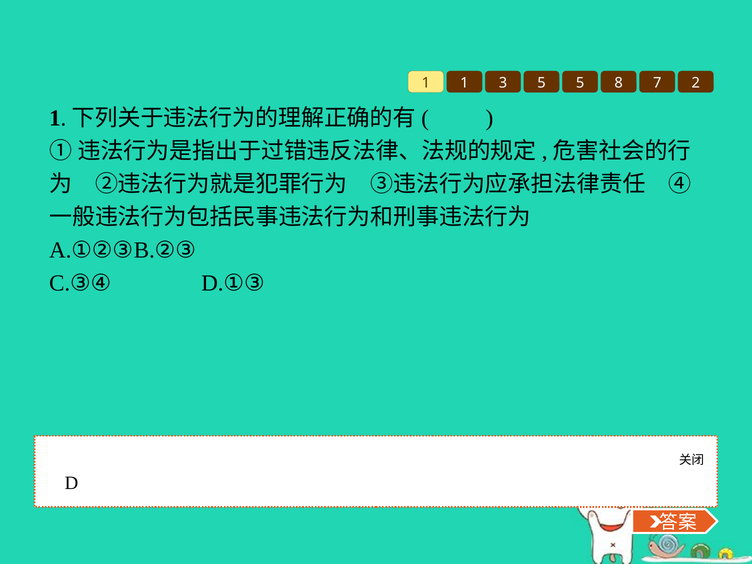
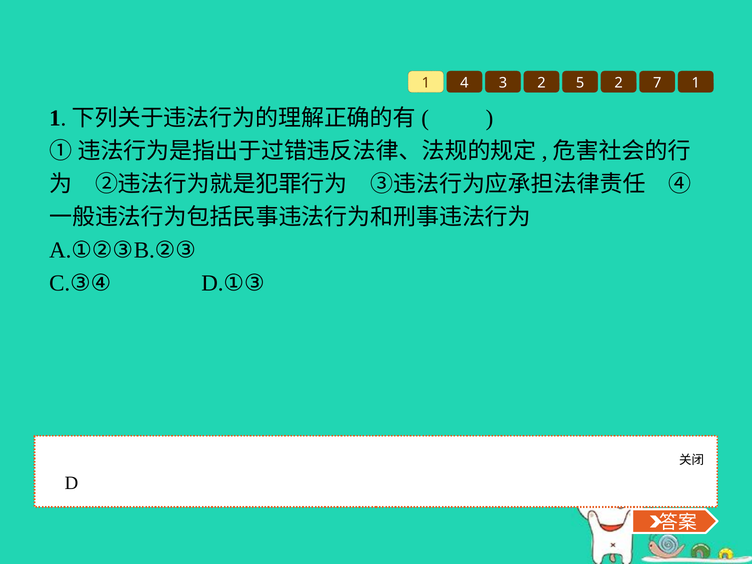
1 1: 1 -> 4
3 5: 5 -> 2
5 8: 8 -> 2
7 2: 2 -> 1
